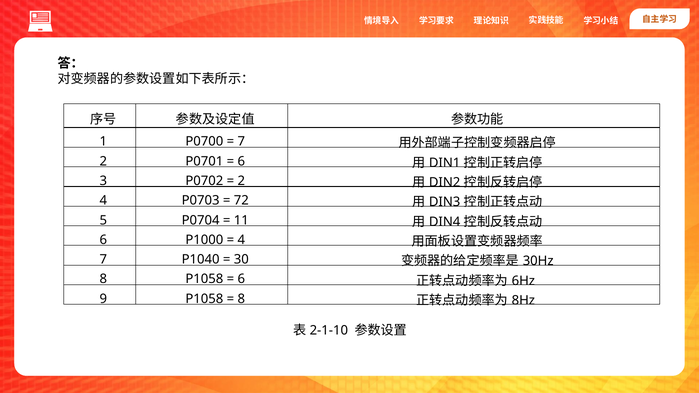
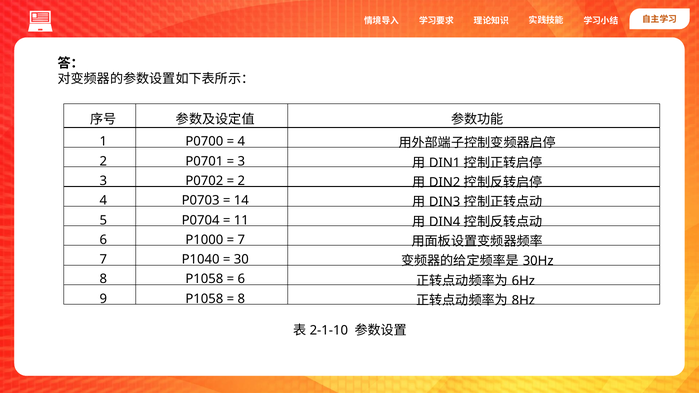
7 at (241, 142): 7 -> 4
6 at (241, 161): 6 -> 3
72: 72 -> 14
4 at (241, 240): 4 -> 7
